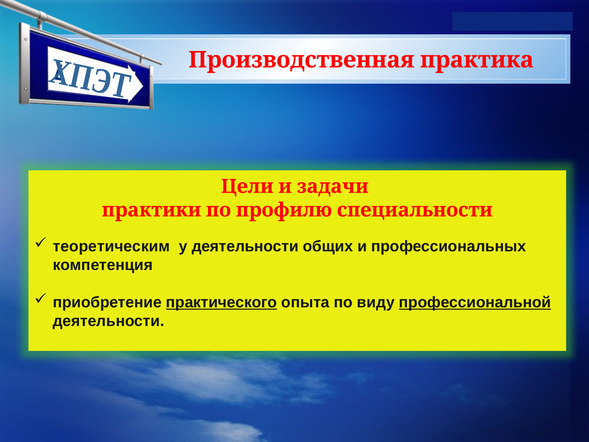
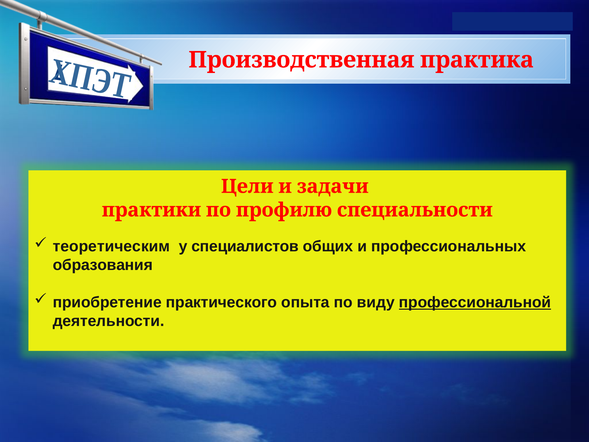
у деятельности: деятельности -> специалистов
компетенция: компетенция -> образования
практического underline: present -> none
